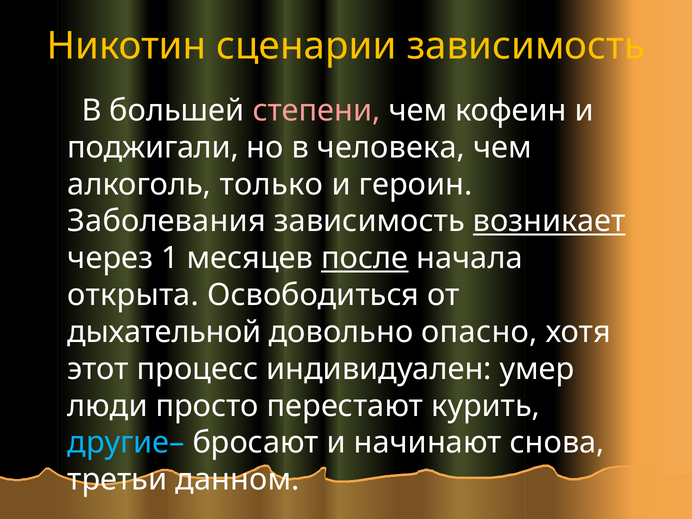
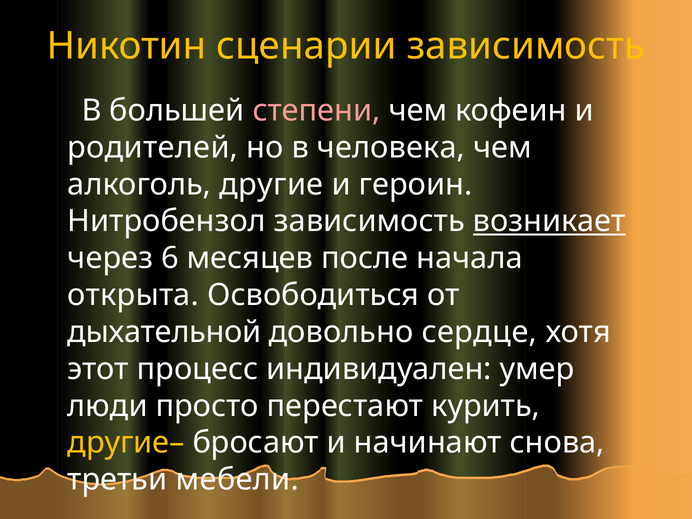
поджигали: поджигали -> родителей
только: только -> другие
Заболевания: Заболевания -> Нитробензол
1: 1 -> 6
после underline: present -> none
опасно: опасно -> сердце
другие– colour: light blue -> yellow
данном: данном -> мебели
